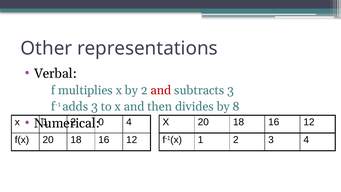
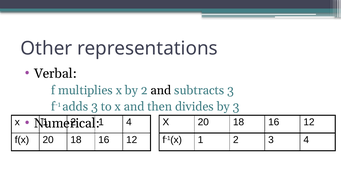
and at (161, 90) colour: red -> black
by 8: 8 -> 3
0 at (101, 122): 0 -> 1
